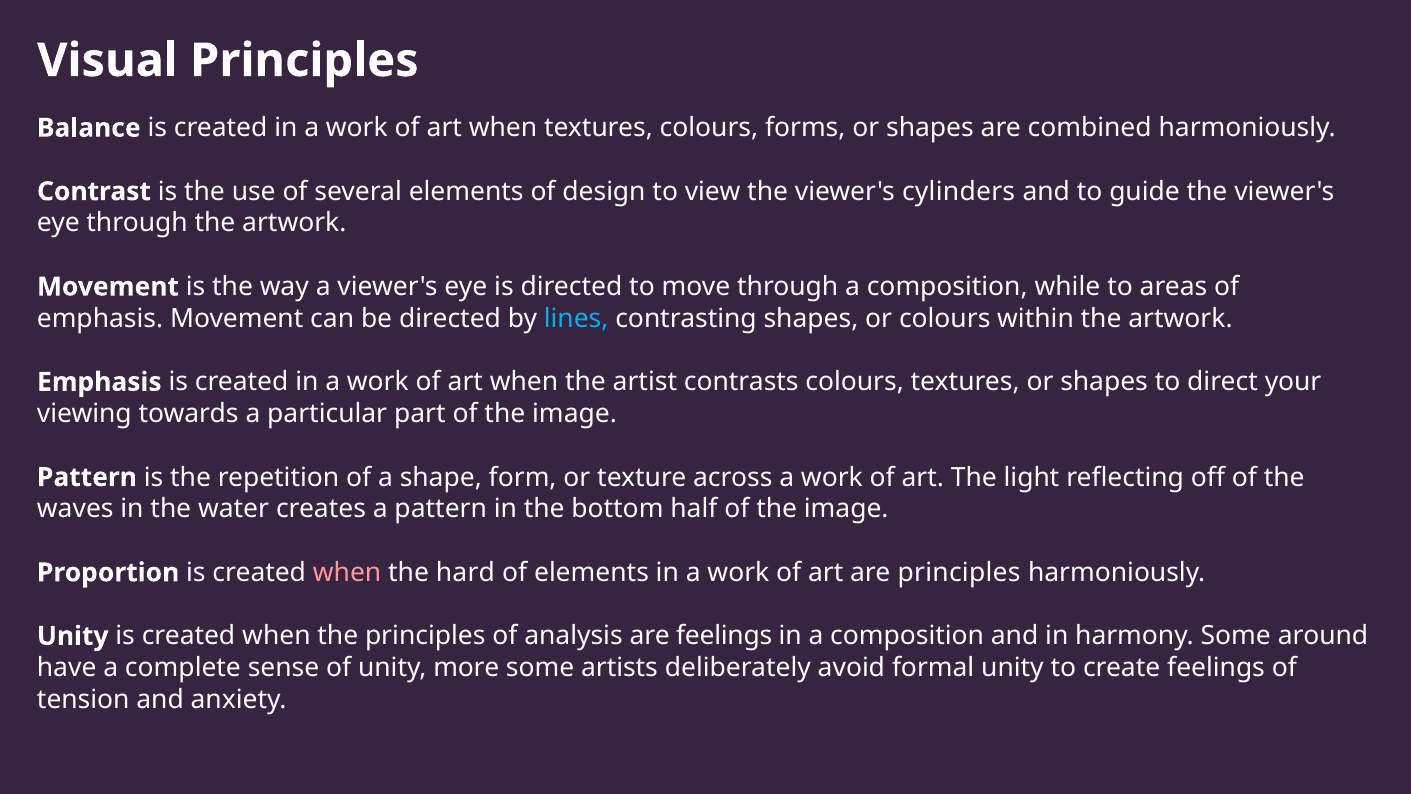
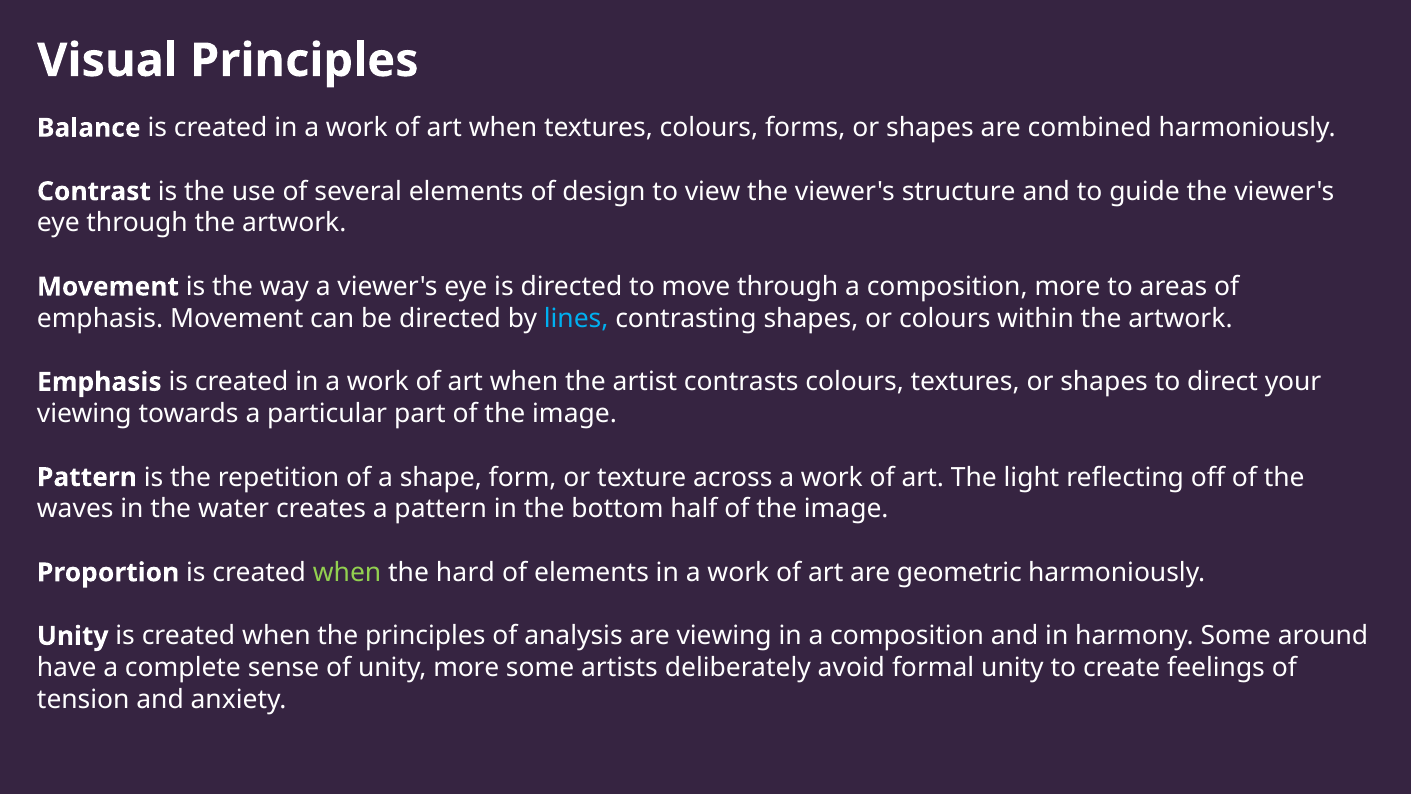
cylinders: cylinders -> structure
composition while: while -> more
when at (347, 572) colour: pink -> light green
are principles: principles -> geometric
are feelings: feelings -> viewing
